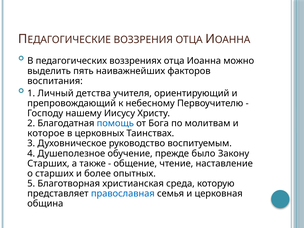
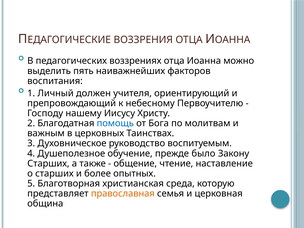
детства: детства -> должен
которое: которое -> важным
православная colour: blue -> orange
